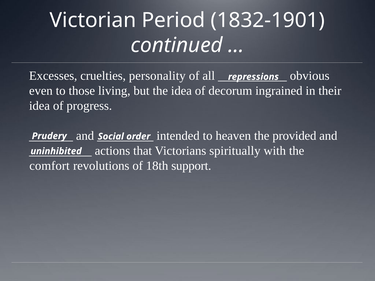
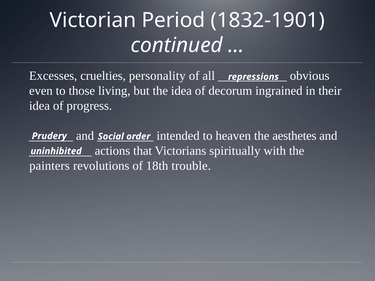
provided: provided -> aesthetes
comfort: comfort -> painters
support: support -> trouble
